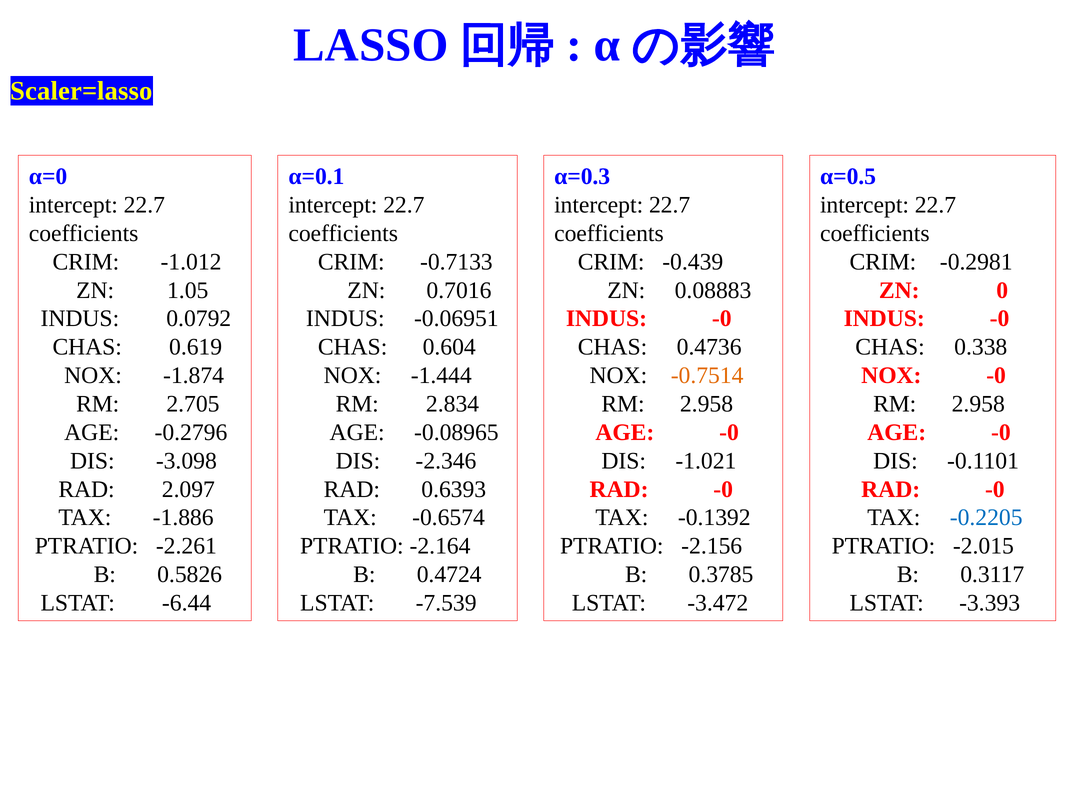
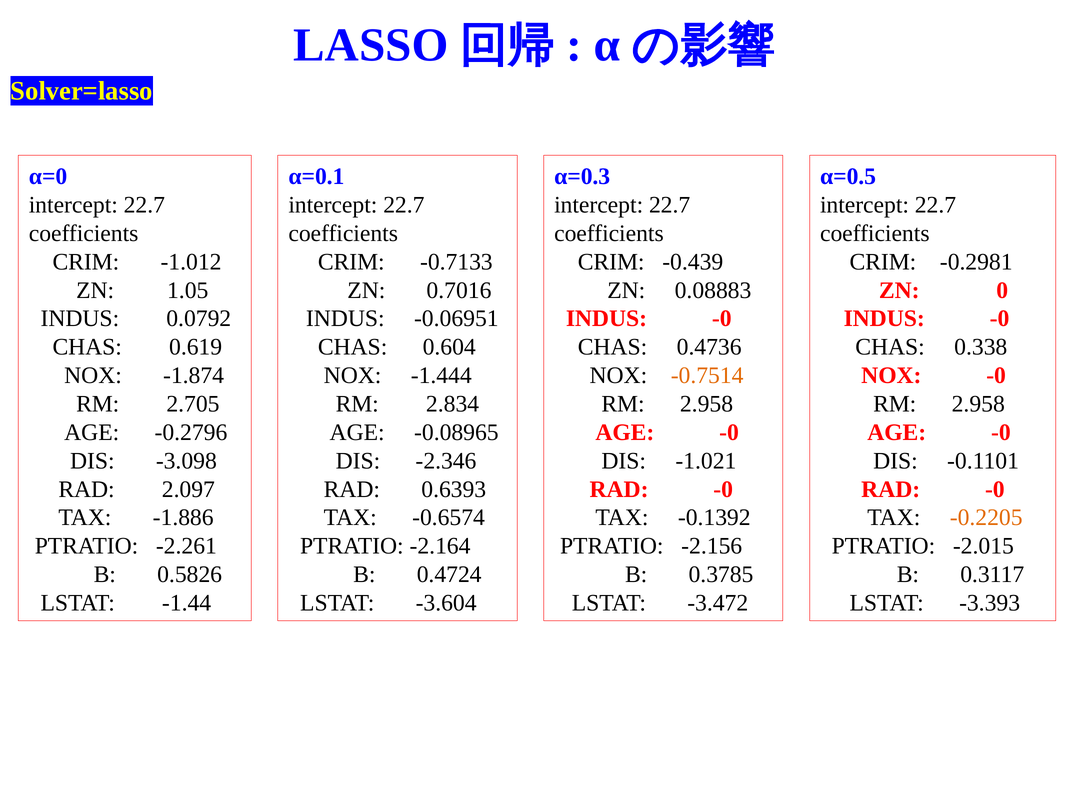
Scaler=lasso: Scaler=lasso -> Solver=lasso
-0.2205 colour: blue -> orange
-6.44: -6.44 -> -1.44
-7.539: -7.539 -> -3.604
